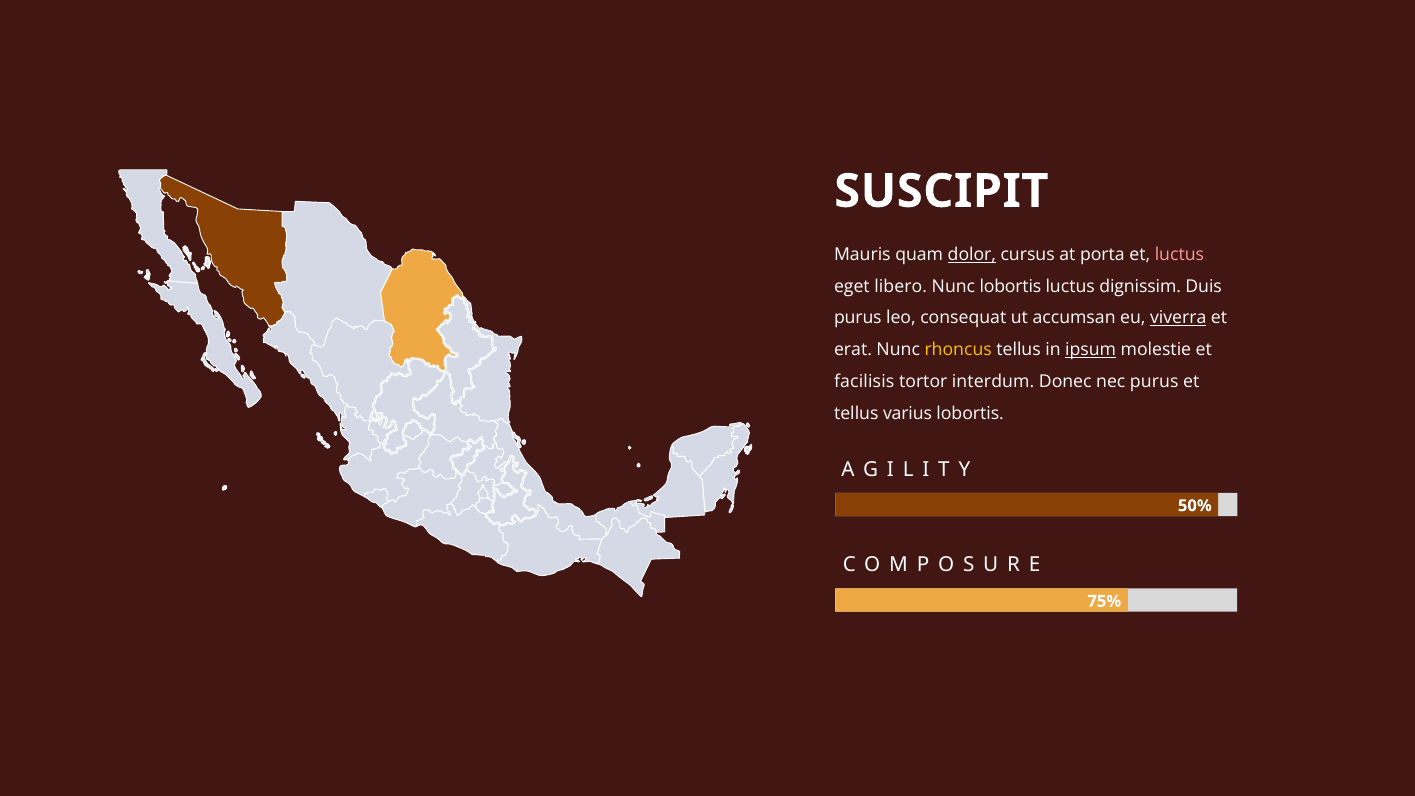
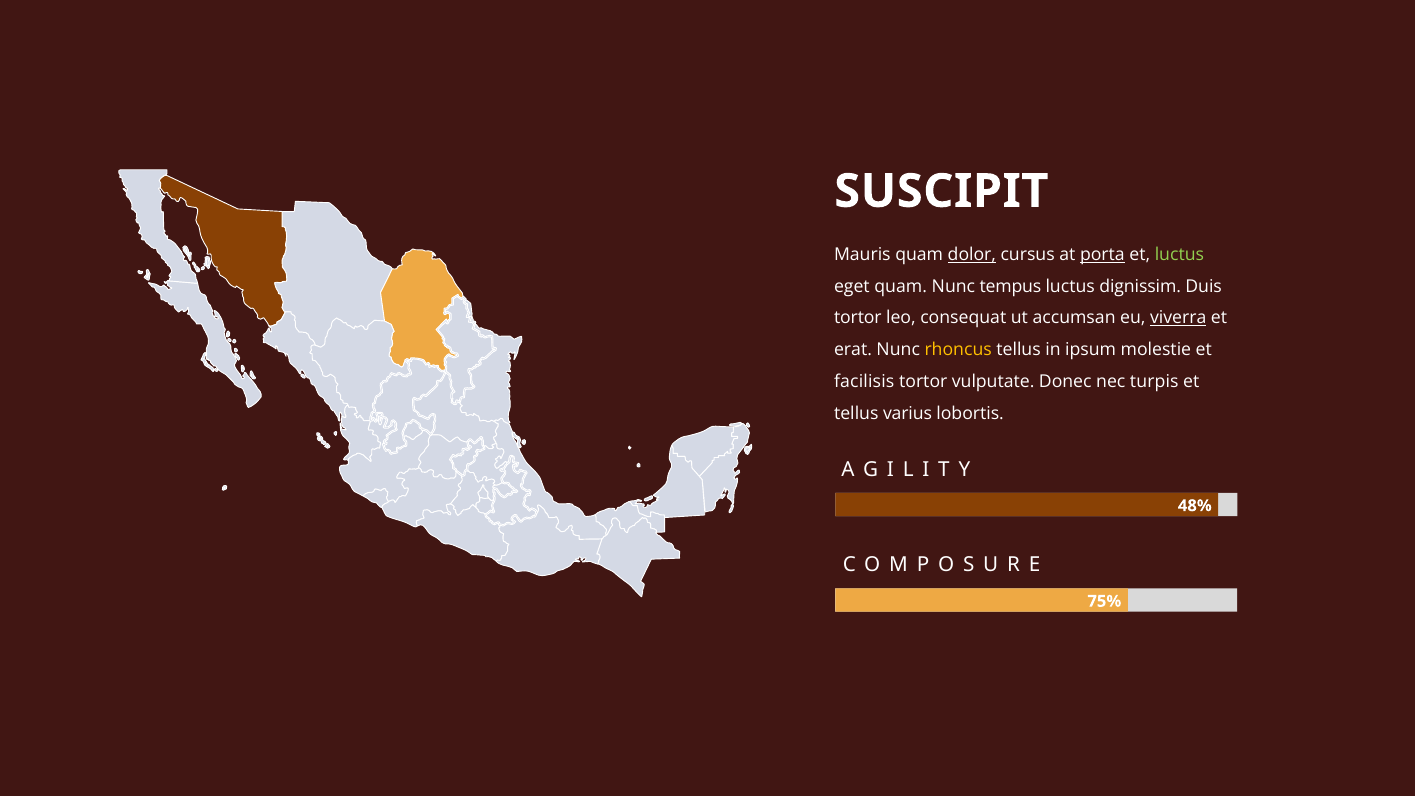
porta underline: none -> present
luctus at (1179, 254) colour: pink -> light green
eget libero: libero -> quam
Nunc lobortis: lobortis -> tempus
purus at (858, 318): purus -> tortor
ipsum underline: present -> none
interdum: interdum -> vulputate
nec purus: purus -> turpis
50%: 50% -> 48%
